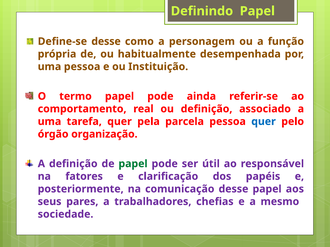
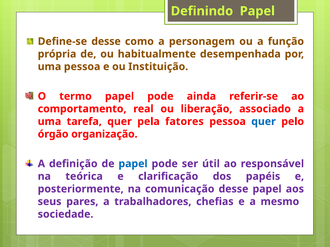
ou definição: definição -> liberação
parcela: parcela -> fatores
papel at (133, 164) colour: green -> blue
fatores: fatores -> teórica
